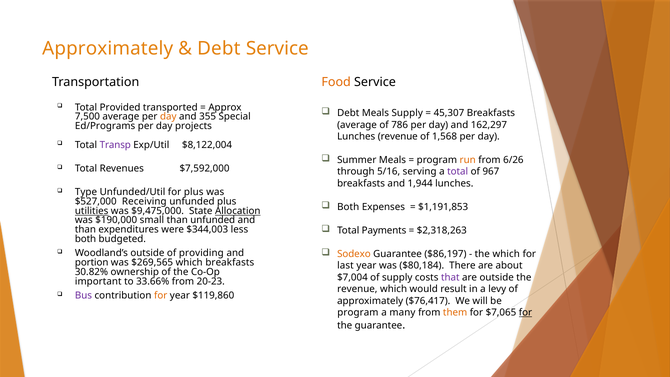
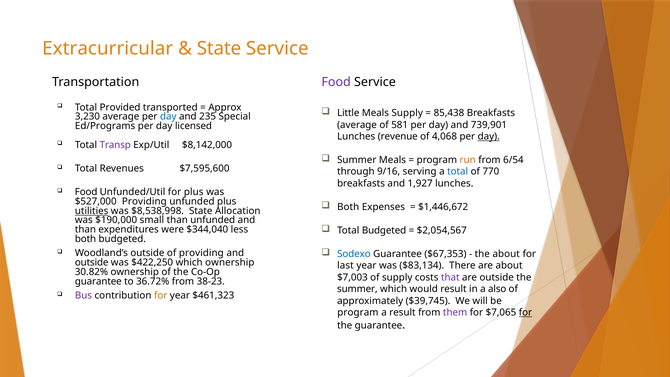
Approximately at (108, 49): Approximately -> Extracurricular
Debt at (219, 49): Debt -> State
Food at (336, 82) colour: orange -> purple
Debt at (348, 113): Debt -> Little
45,307: 45,307 -> 85,438
7,500: 7,500 -> 3,230
day at (168, 117) colour: orange -> blue
355: 355 -> 235
786: 786 -> 581
162,297: 162,297 -> 739,901
projects: projects -> licensed
1,568: 1,568 -> 4,068
day at (489, 137) underline: none -> present
$8,122,004: $8,122,004 -> $8,142,000
6/26: 6/26 -> 6/54
$7,592,000: $7,592,000 -> $7,595,600
5/16: 5/16 -> 9/16
total at (458, 172) colour: purple -> blue
967: 967 -> 770
1,944: 1,944 -> 1,927
Type at (86, 192): Type -> Food
$527,000 Receiving: Receiving -> Providing
$1,191,853: $1,191,853 -> $1,446,672
$9,475,000: $9,475,000 -> $8,538,998
Allocation underline: present -> none
Total Payments: Payments -> Budgeted
$2,318,263: $2,318,263 -> $2,054,567
$344,003: $344,003 -> $344,040
Sodexo colour: orange -> blue
$86,197: $86,197 -> $67,353
the which: which -> about
portion at (92, 263): portion -> outside
$269,565: $269,565 -> $422,250
which breakfasts: breakfasts -> ownership
$80,184: $80,184 -> $83,134
$7,004: $7,004 -> $7,003
important at (98, 281): important -> guarantee
33.66%: 33.66% -> 36.72%
20-23: 20-23 -> 38-23
revenue at (357, 289): revenue -> summer
levy: levy -> also
$119,860: $119,860 -> $461,323
$76,417: $76,417 -> $39,745
a many: many -> result
them colour: orange -> purple
